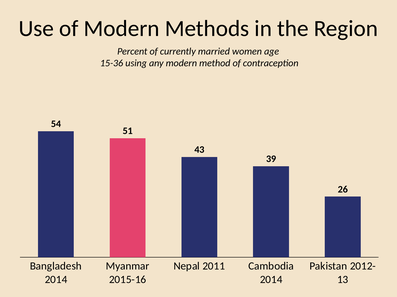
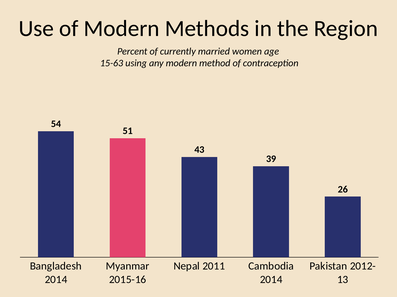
15-36: 15-36 -> 15-63
